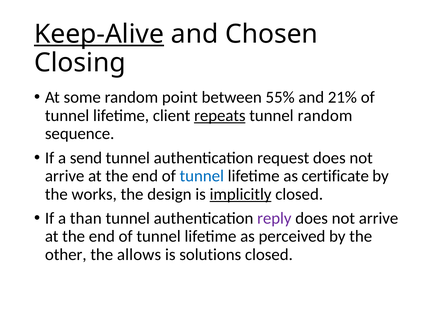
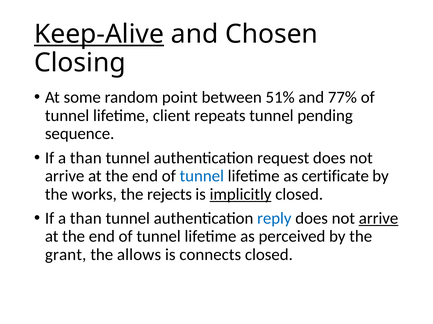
55%: 55% -> 51%
21%: 21% -> 77%
repeats underline: present -> none
tunnel random: random -> pending
send at (86, 158): send -> than
design: design -> rejects
reply colour: purple -> blue
arrive at (379, 219) underline: none -> present
other: other -> grant
solutions: solutions -> connects
